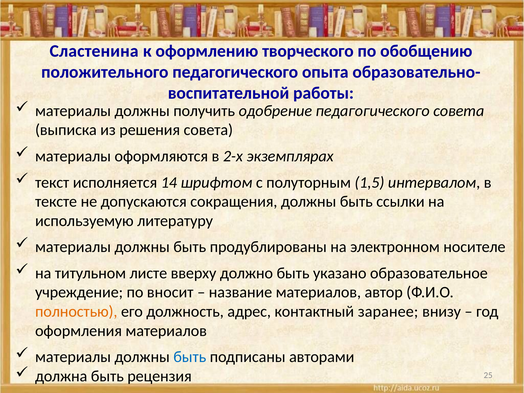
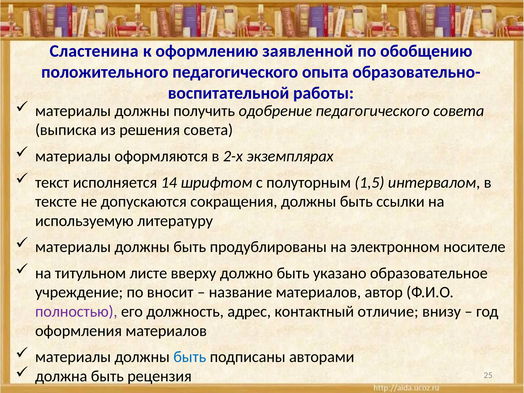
творческого: творческого -> заявленной
полностью colour: orange -> purple
заранее: заранее -> отличие
